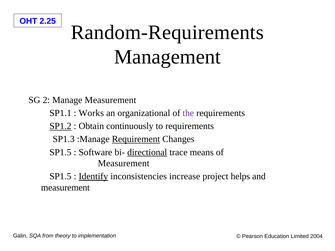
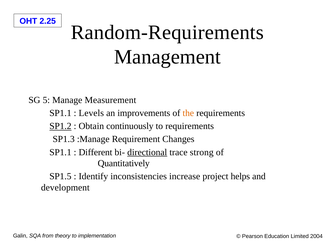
2: 2 -> 5
Works: Works -> Levels
organizational: organizational -> improvements
the colour: purple -> orange
Requirement underline: present -> none
SP1.5 at (60, 152): SP1.5 -> SP1.1
Software: Software -> Different
means: means -> strong
Measurement at (124, 164): Measurement -> Quantitatively
Identify underline: present -> none
measurement at (65, 188): measurement -> development
